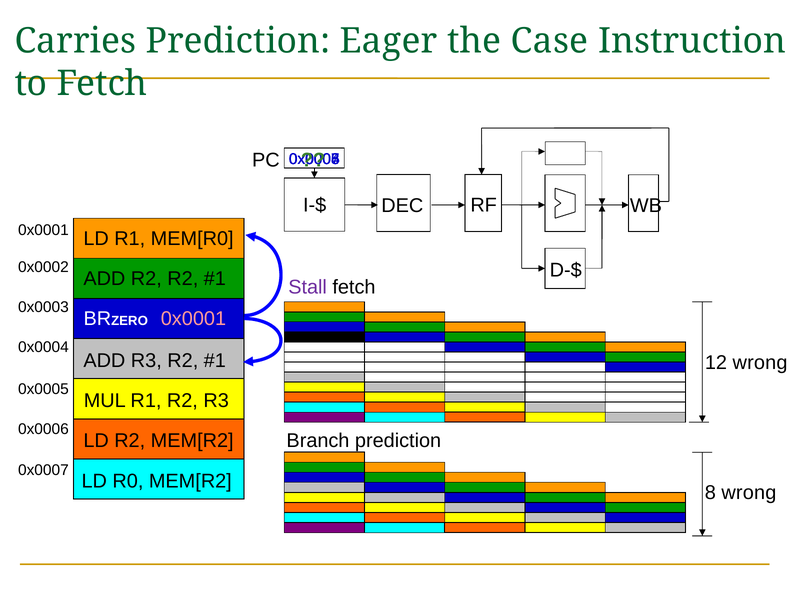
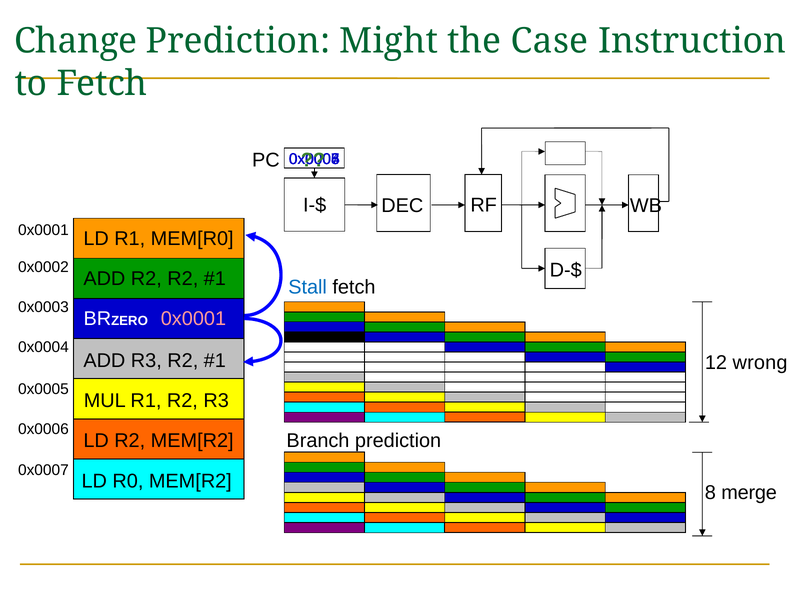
Carries: Carries -> Change
Eager: Eager -> Might
Stall colour: purple -> blue
8 wrong: wrong -> merge
